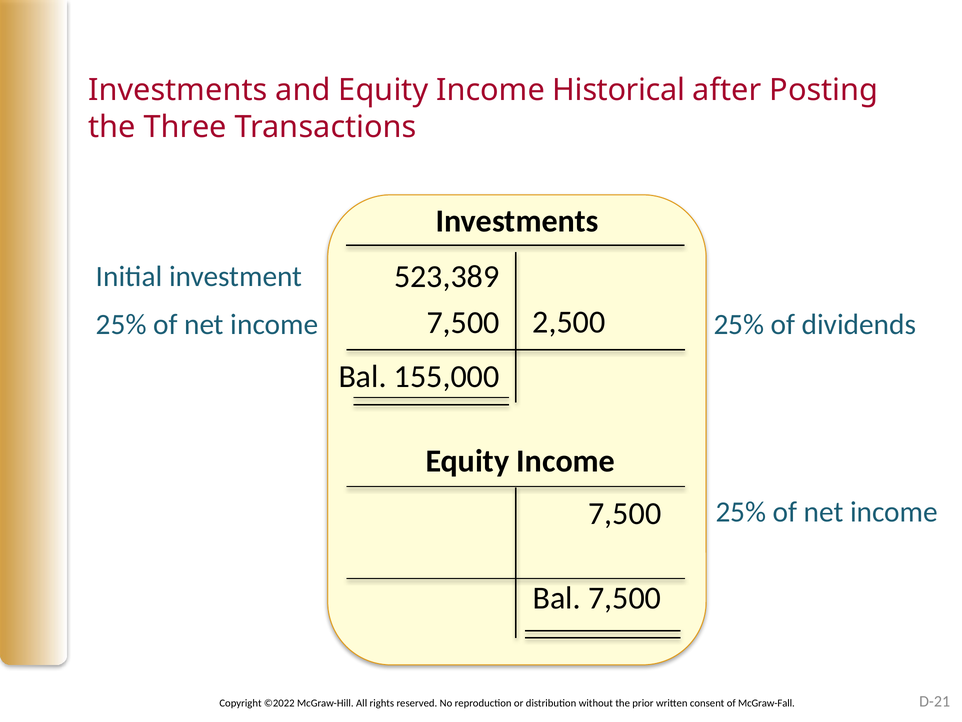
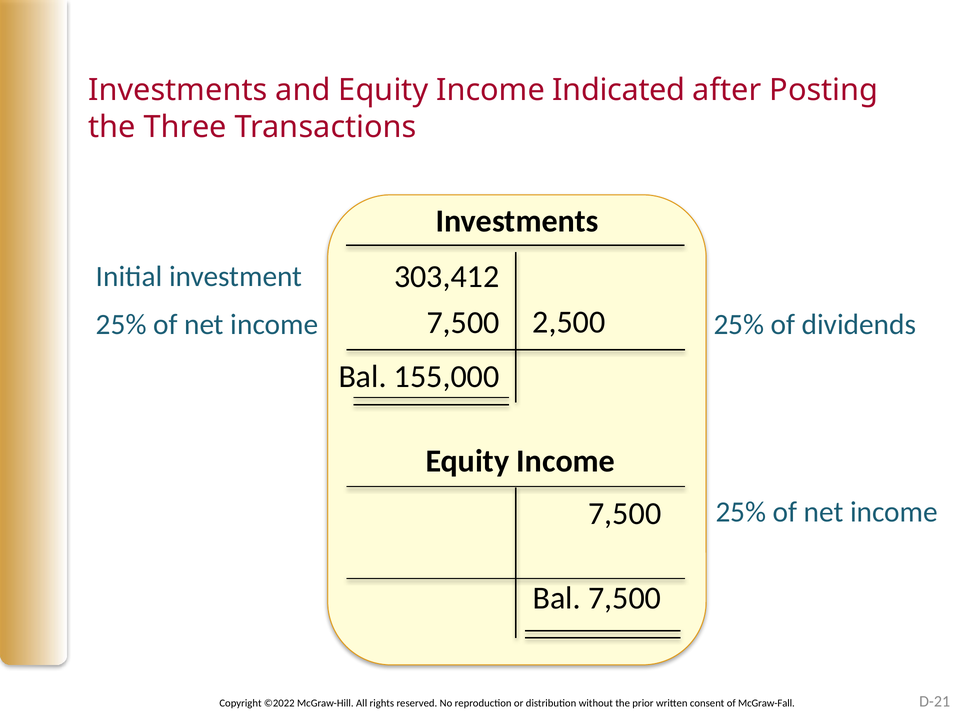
Historical: Historical -> Indicated
523,389: 523,389 -> 303,412
